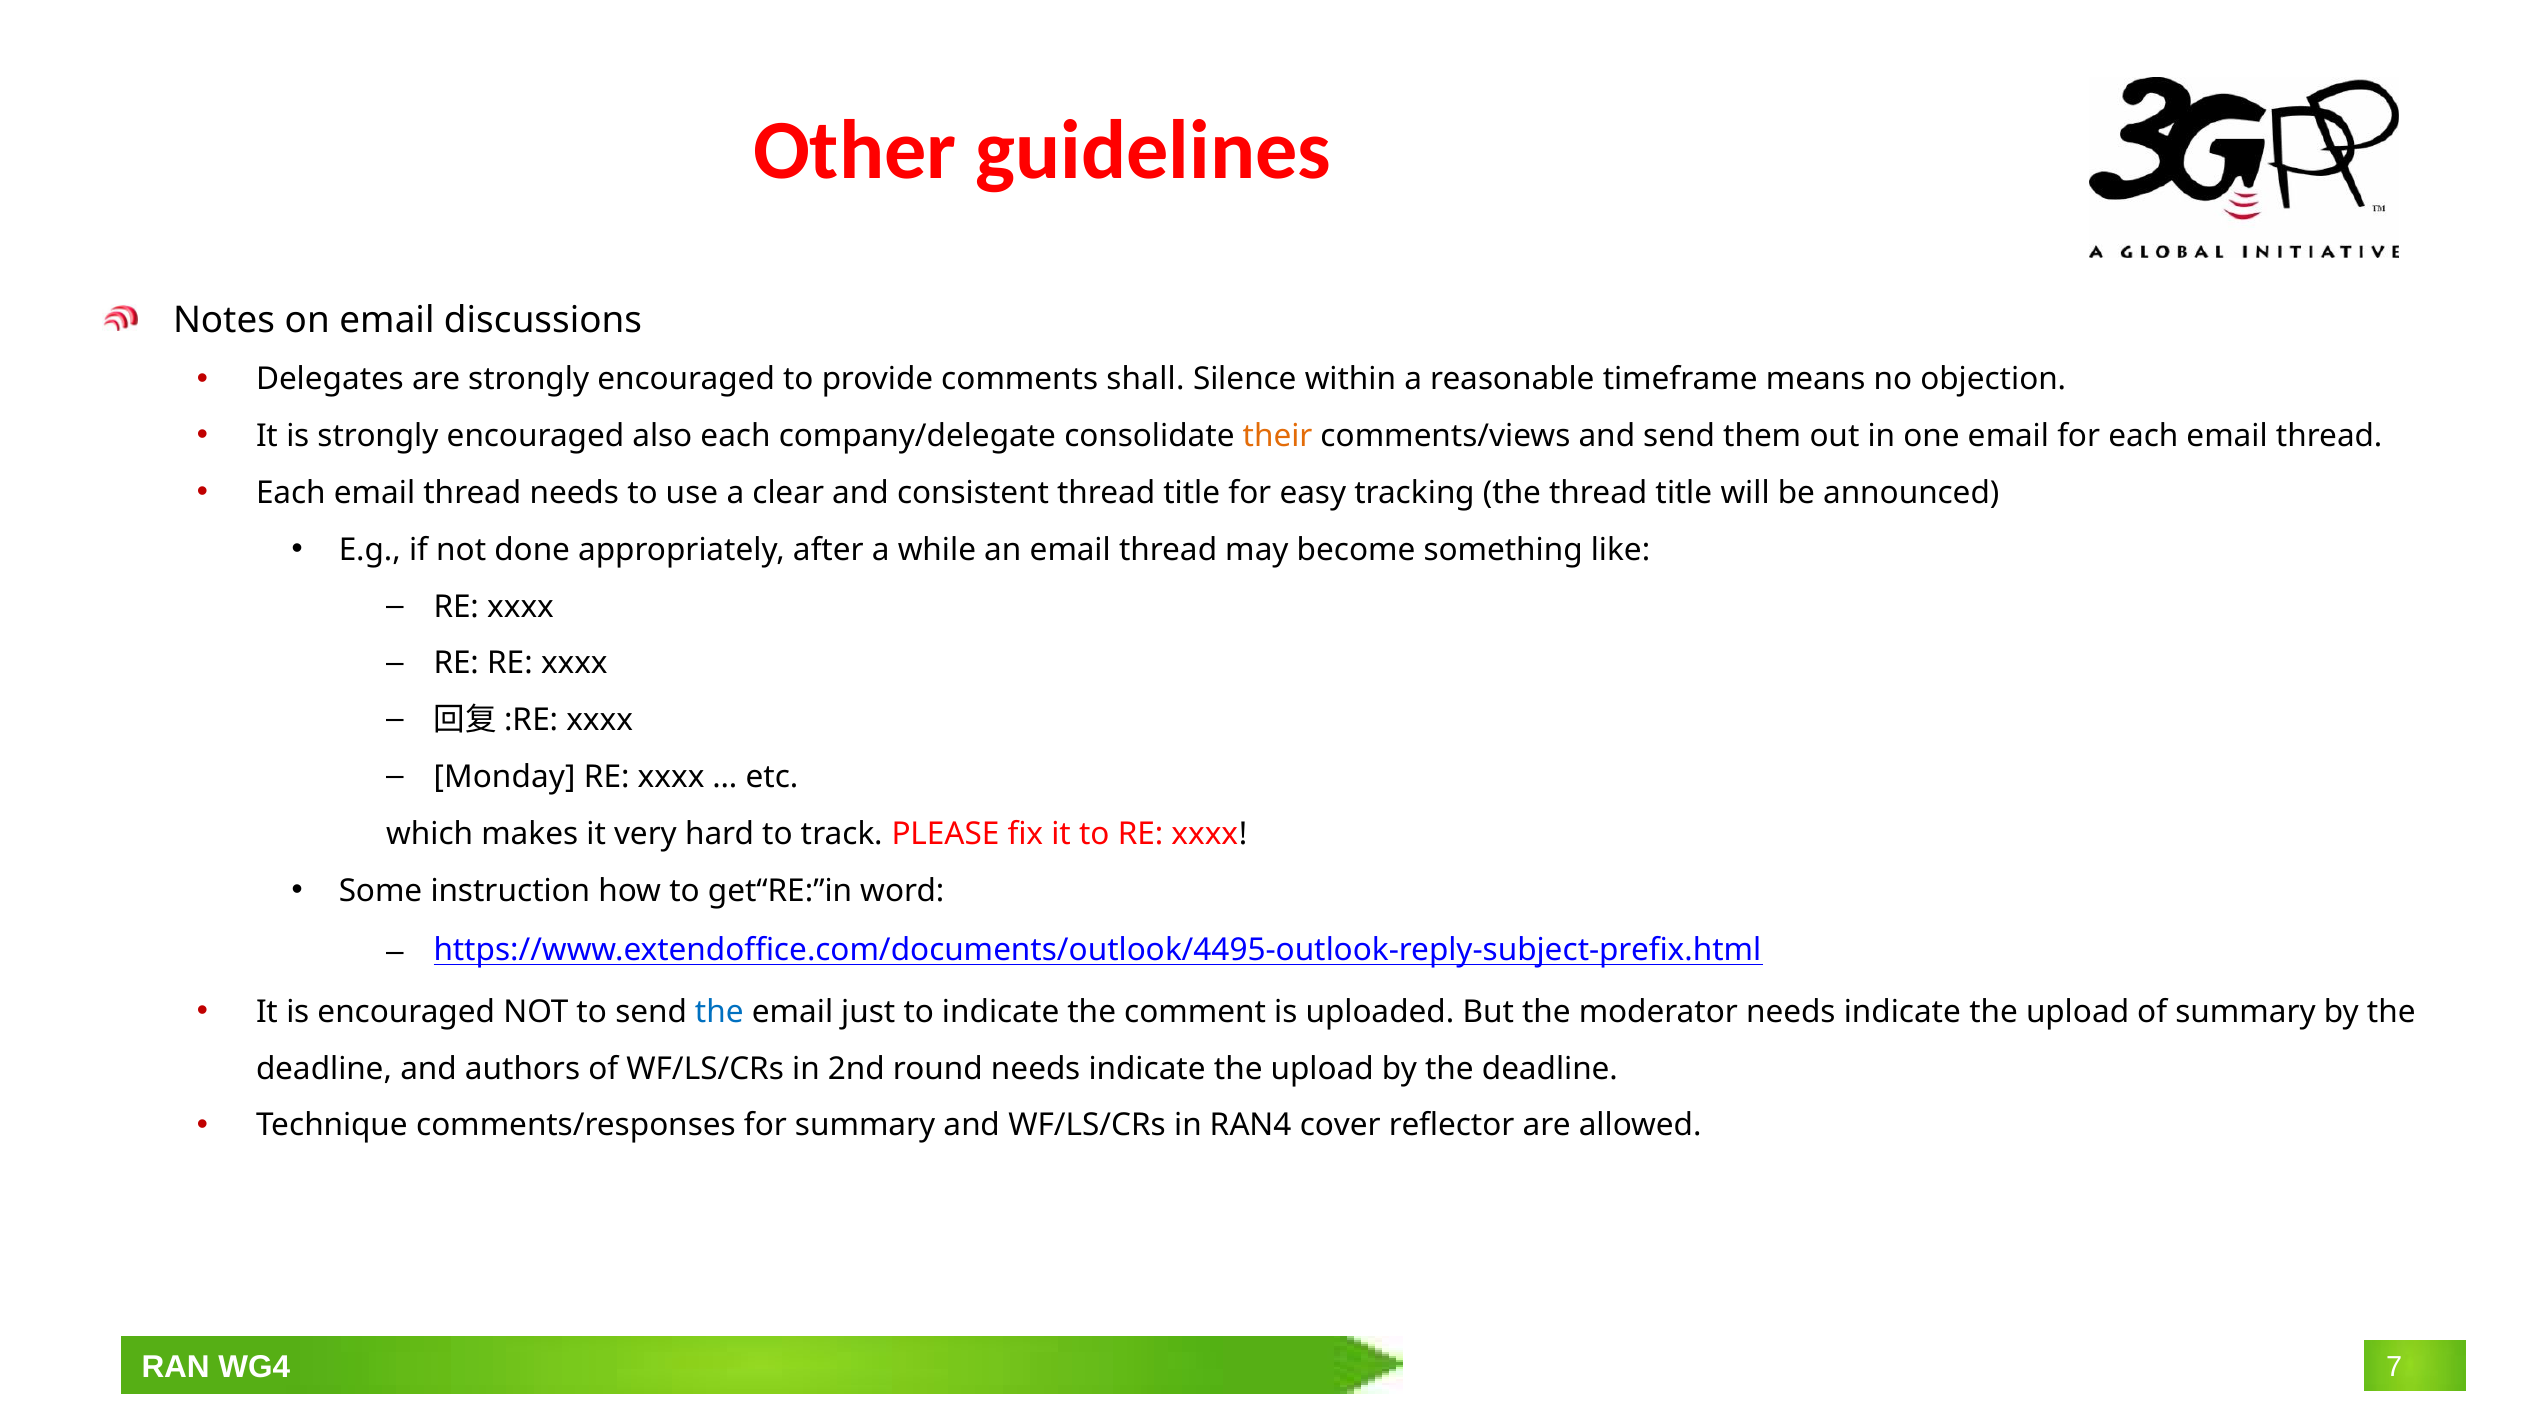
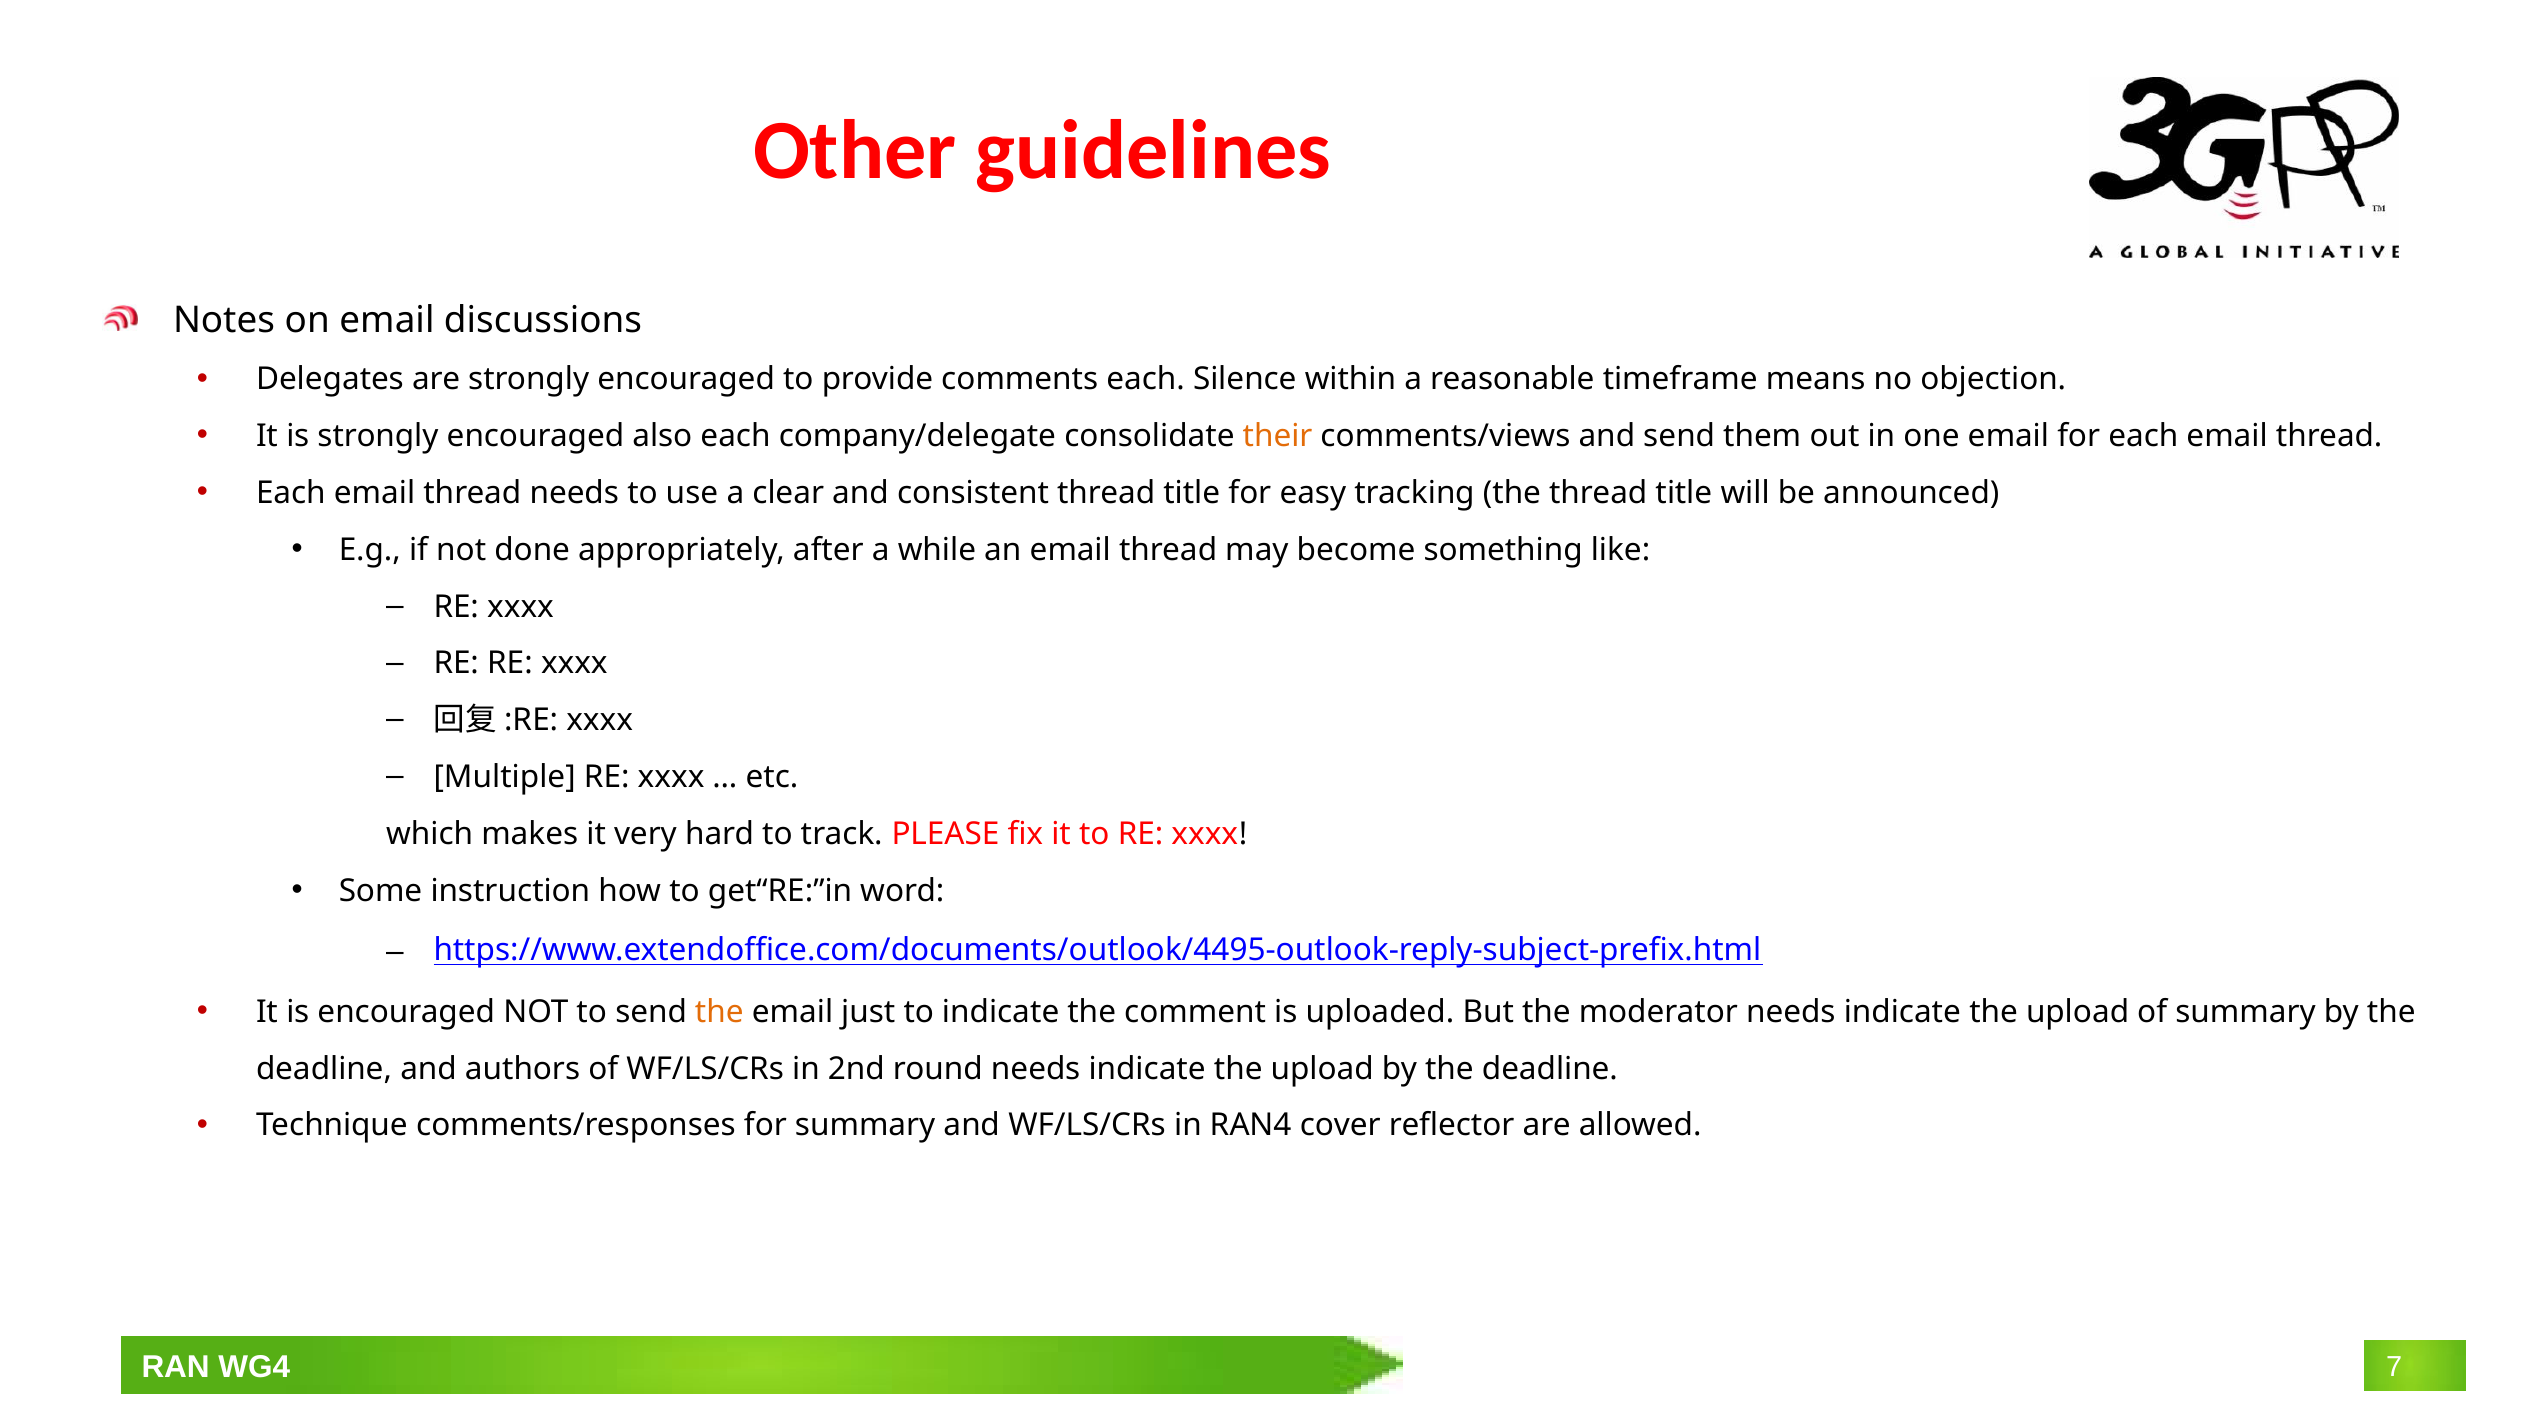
comments shall: shall -> each
Monday: Monday -> Multiple
the at (719, 1012) colour: blue -> orange
